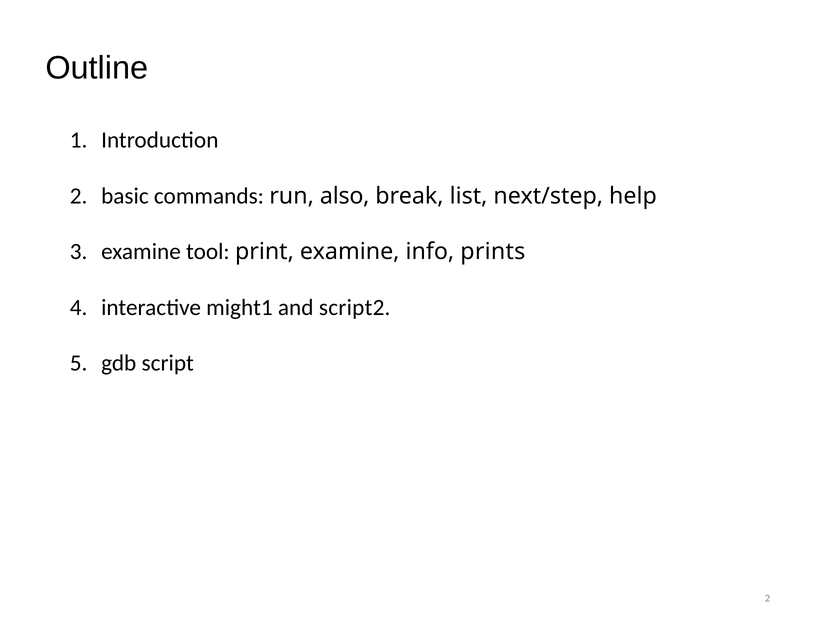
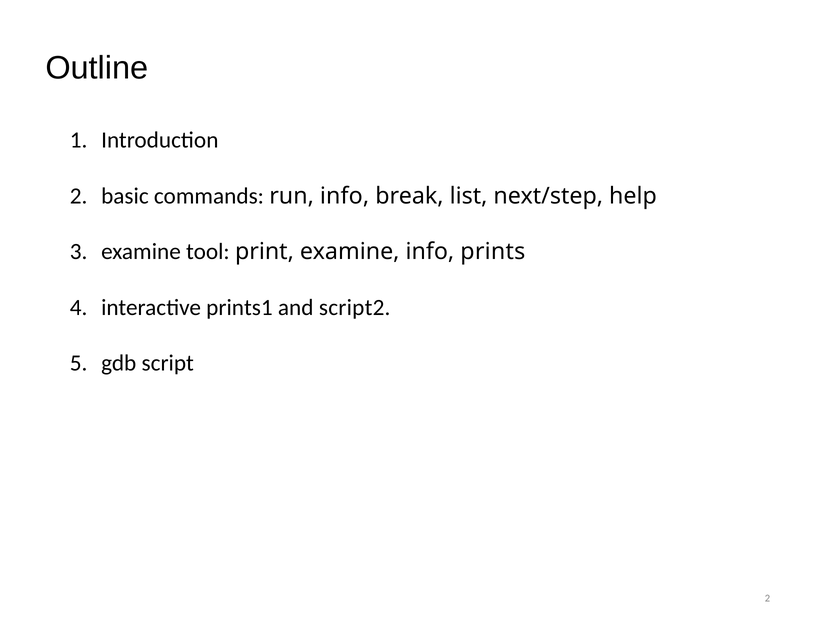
run also: also -> info
might1: might1 -> prints1
